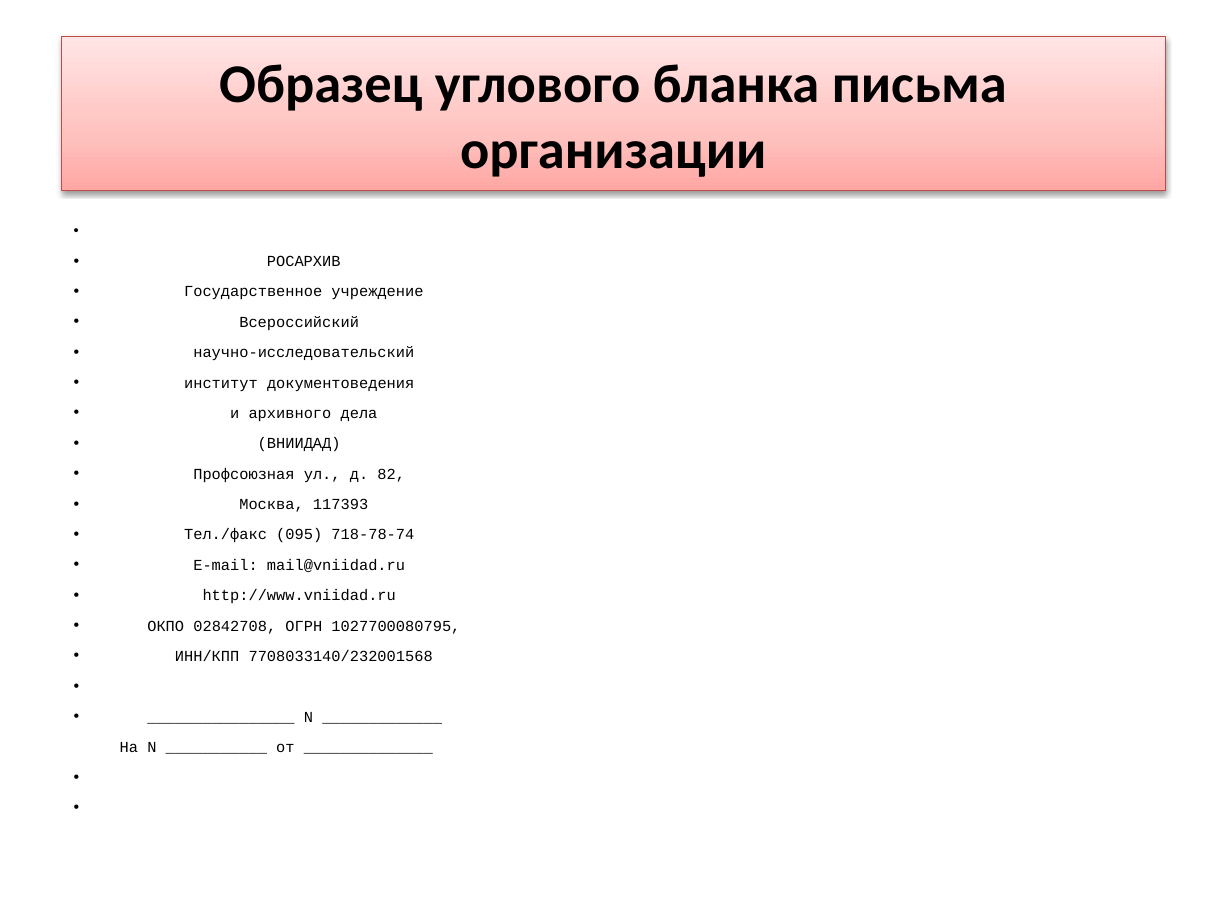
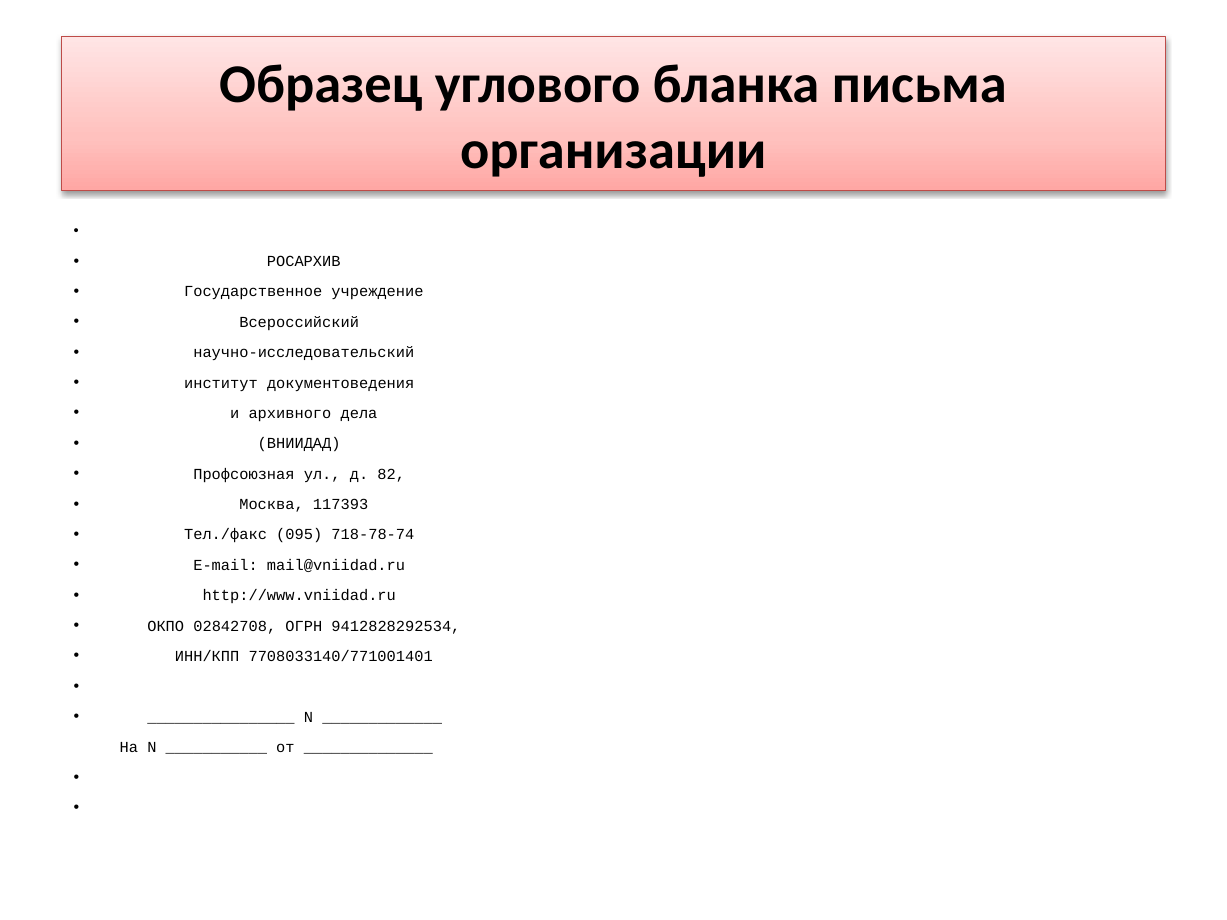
1027700080795: 1027700080795 -> 9412828292534
7708033140/232001568: 7708033140/232001568 -> 7708033140/771001401
